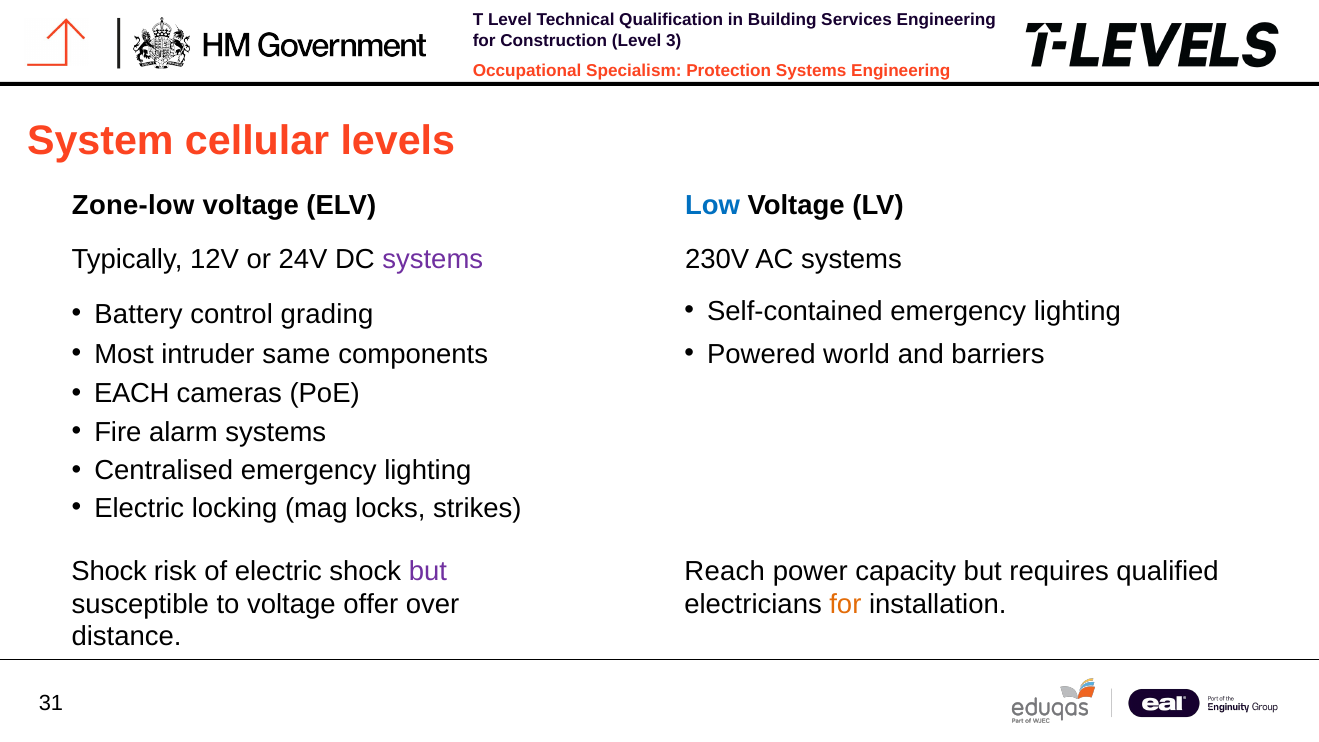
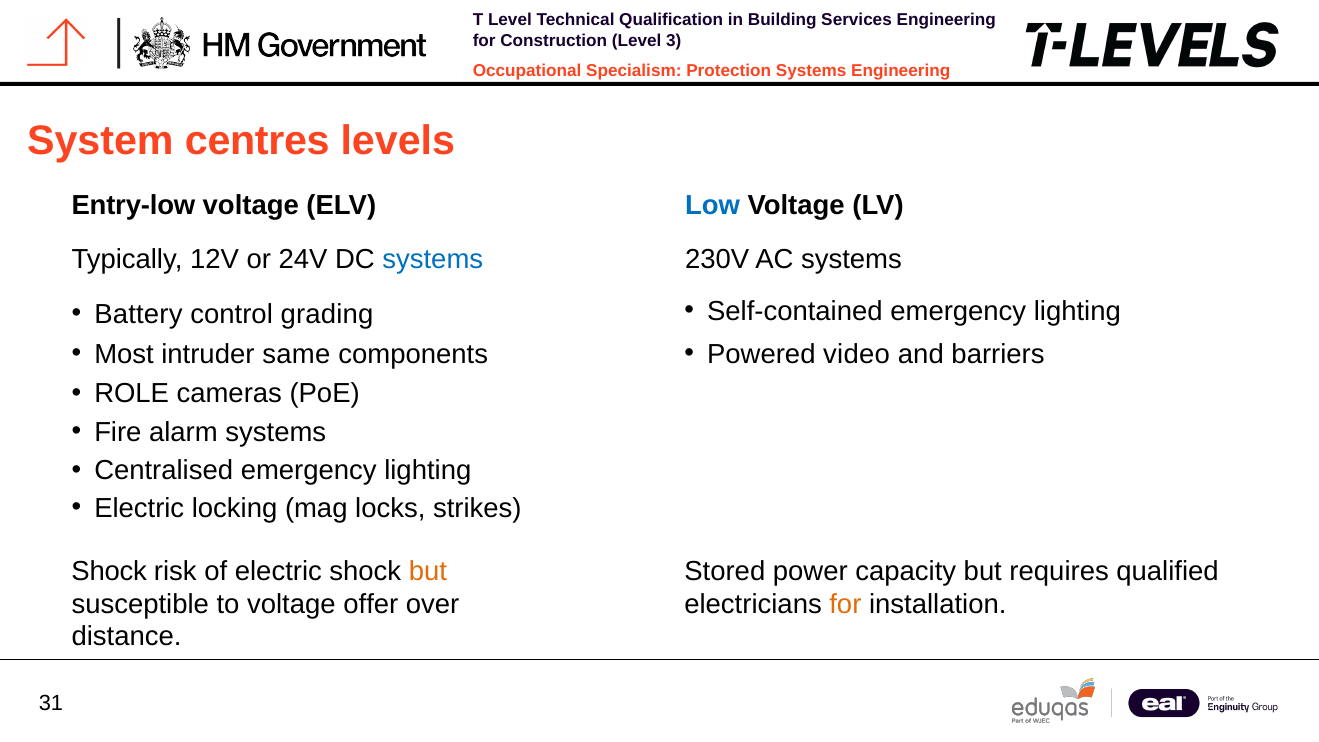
cellular: cellular -> centres
Zone-low: Zone-low -> Entry-low
systems at (433, 259) colour: purple -> blue
world: world -> video
EACH: EACH -> ROLE
but at (428, 572) colour: purple -> orange
Reach: Reach -> Stored
